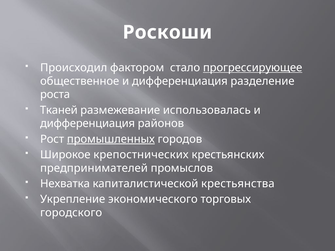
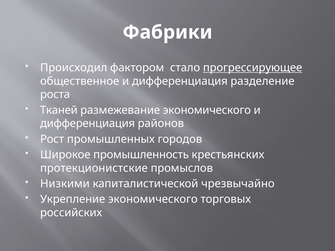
Роскоши: Роскоши -> Фабрики
размежевание использовалась: использовалась -> экономического
промышленных underline: present -> none
крепостнических: крепостнических -> промышленность
предпринимателей: предпринимателей -> протекционистские
Нехватка: Нехватка -> Низкими
крестьянства: крестьянства -> чрезвычайно
городского: городского -> российских
